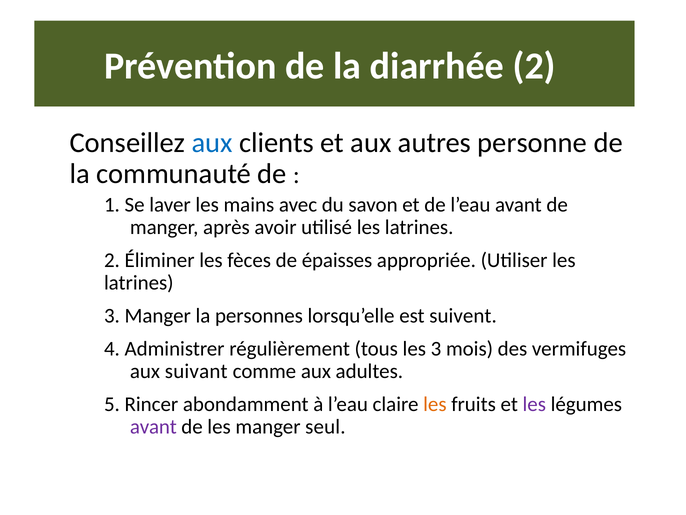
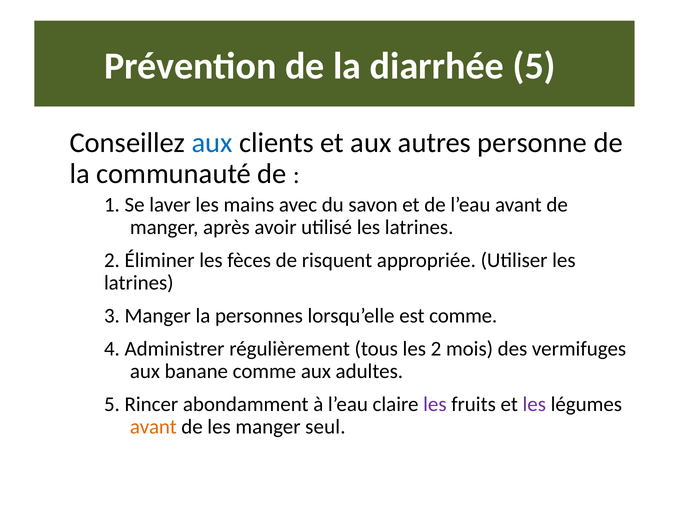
diarrhée 2: 2 -> 5
épaisses: épaisses -> risquent
est suivent: suivent -> comme
les 3: 3 -> 2
suivant: suivant -> banane
les at (435, 404) colour: orange -> purple
avant at (153, 427) colour: purple -> orange
